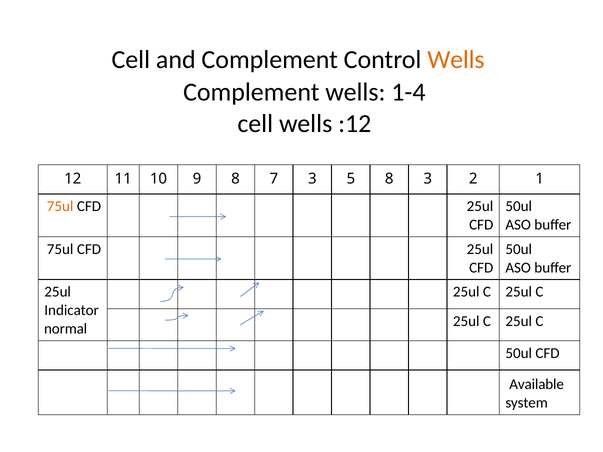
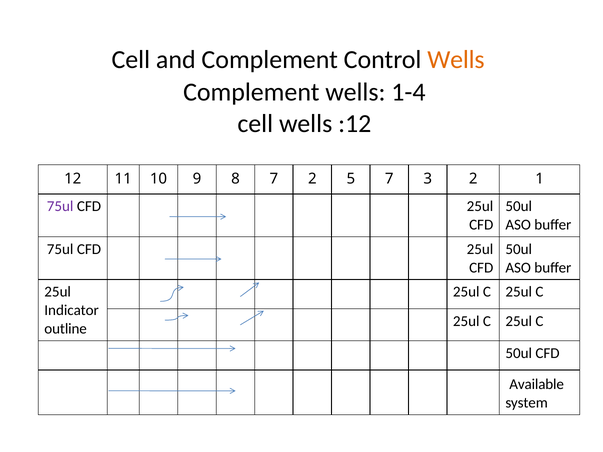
7 3: 3 -> 2
5 8: 8 -> 7
75ul at (60, 206) colour: orange -> purple
normal: normal -> outline
